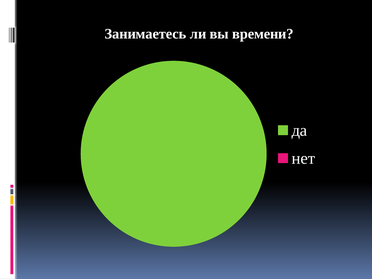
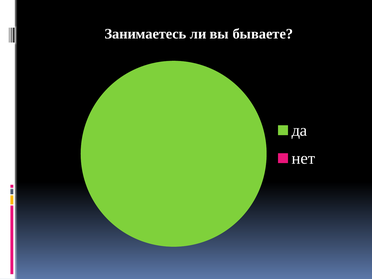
времени: времени -> бываете
